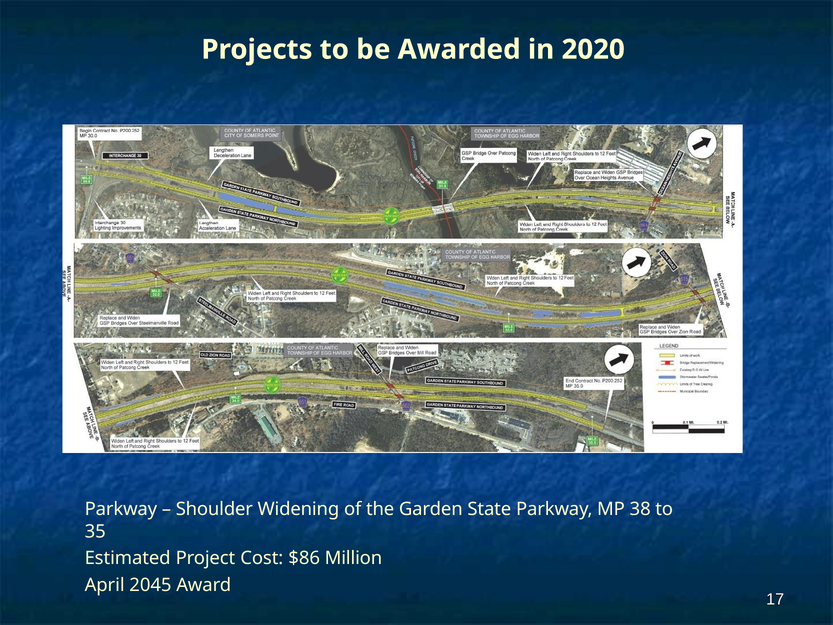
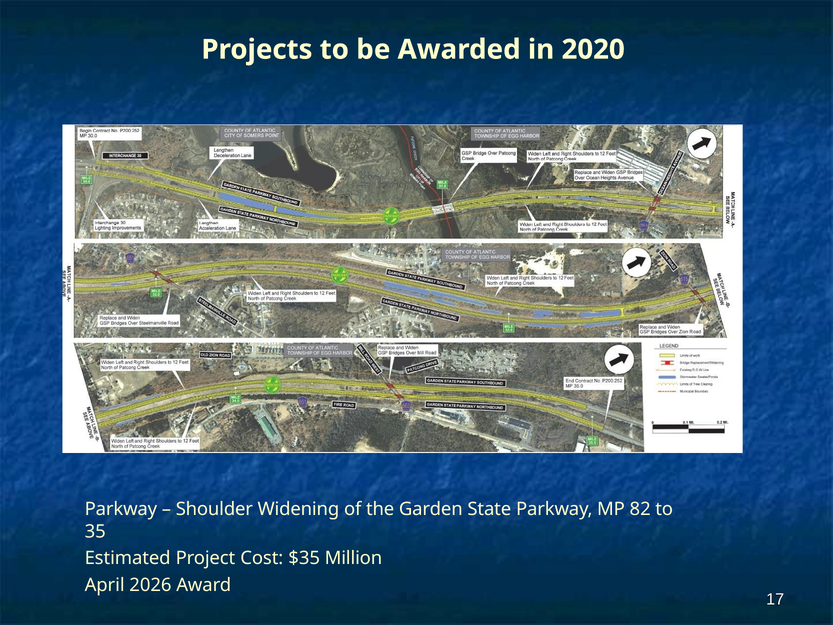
38: 38 -> 82
$86: $86 -> $35
2045: 2045 -> 2026
